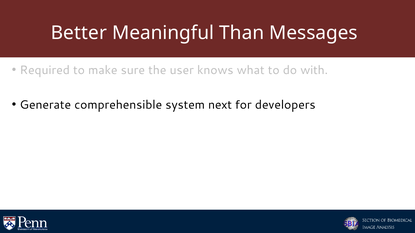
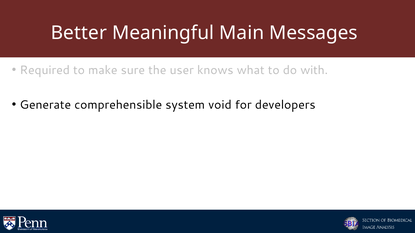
Than: Than -> Main
next: next -> void
